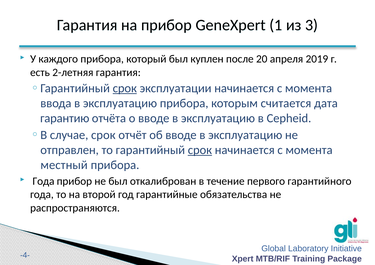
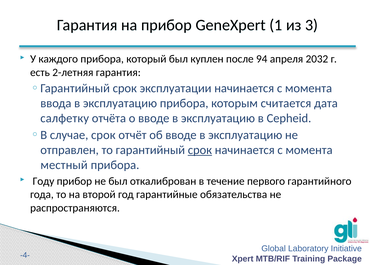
20: 20 -> 94
2019: 2019 -> 2032
срок at (125, 88) underline: present -> none
гарантию: гарантию -> салфетку
Года at (43, 181): Года -> Году
